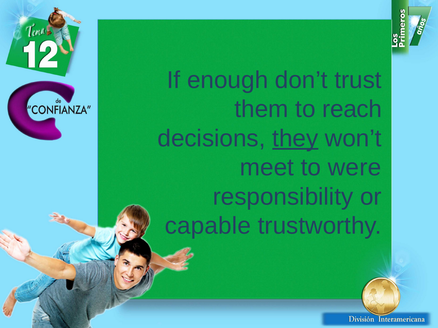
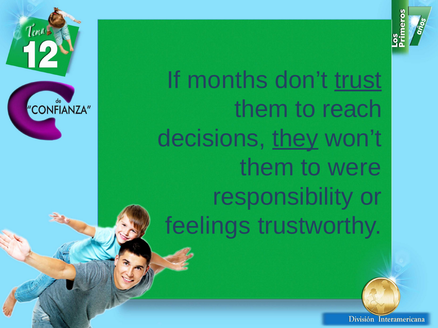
enough: enough -> months
trust underline: none -> present
meet at (267, 168): meet -> them
capable: capable -> feelings
